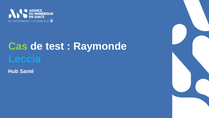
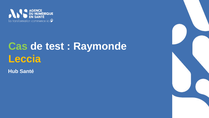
Leccia colour: light blue -> yellow
